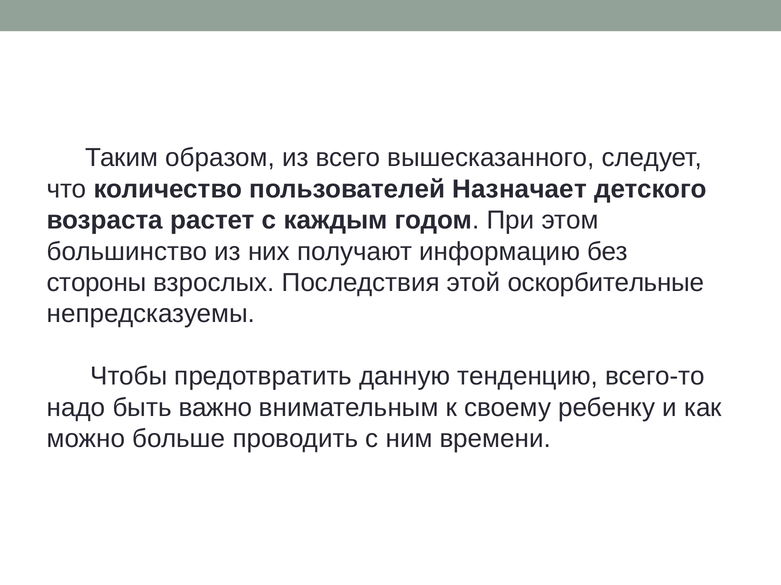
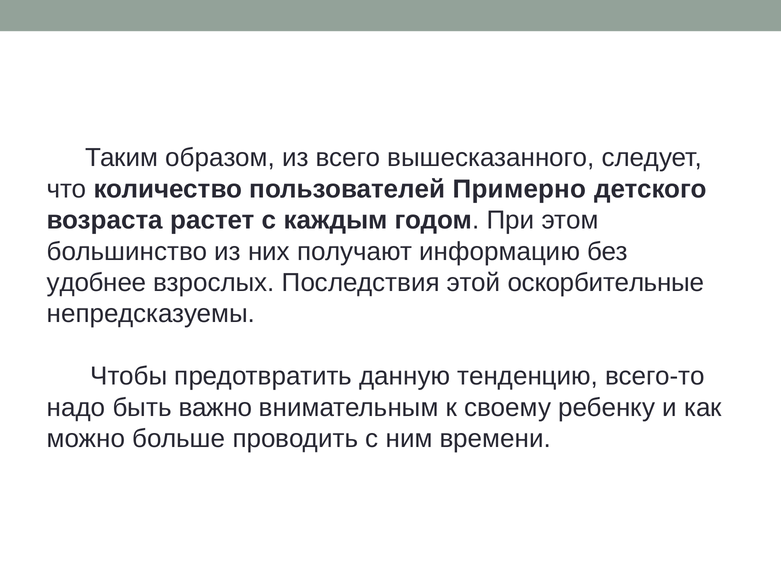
Назначает: Назначает -> Примерно
стороны: стороны -> удобнее
